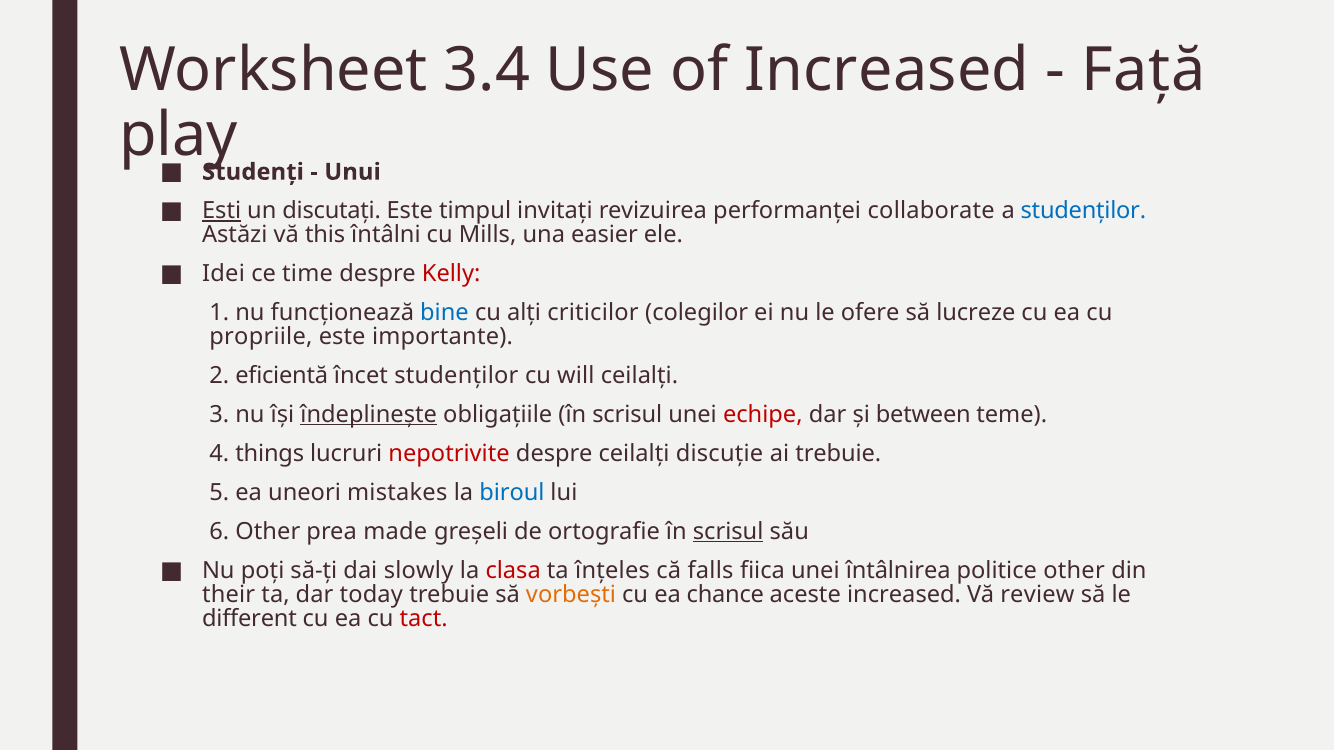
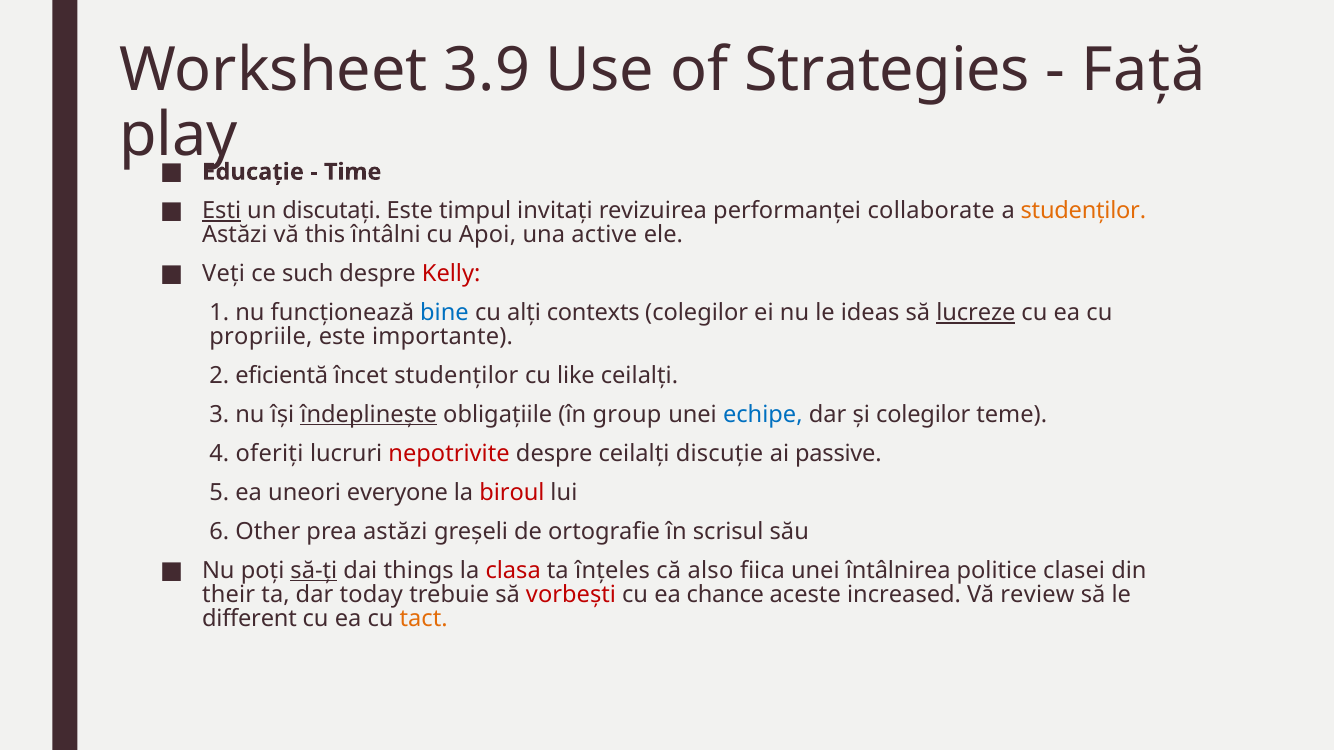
3.4: 3.4 -> 3.9
of Increased: Increased -> Strategies
Studenți: Studenți -> Educație
Unui: Unui -> Time
studenților at (1083, 211) colour: blue -> orange
Mills: Mills -> Apoi
easier: easier -> active
Idei: Idei -> Veți
time: time -> such
criticilor: criticilor -> contexts
ofere: ofere -> ideas
lucreze underline: none -> present
will: will -> like
obligațiile în scrisul: scrisul -> group
echipe colour: red -> blue
și between: between -> colegilor
things: things -> oferiți
ai trebuie: trebuie -> passive
mistakes: mistakes -> everyone
biroul colour: blue -> red
prea made: made -> astăzi
scrisul at (728, 532) underline: present -> none
să-ți underline: none -> present
slowly: slowly -> things
falls: falls -> also
politice other: other -> clasei
vorbești colour: orange -> red
tact colour: red -> orange
